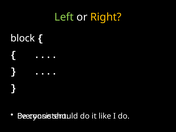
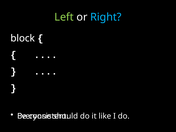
Right colour: yellow -> light blue
